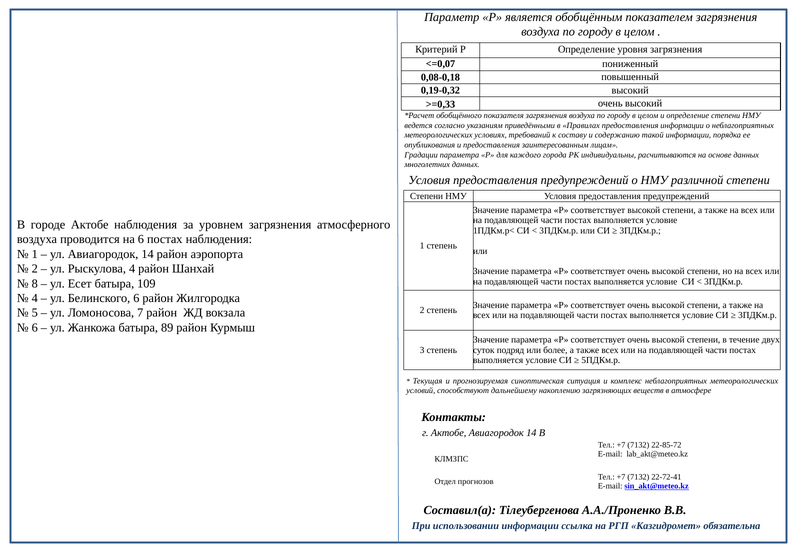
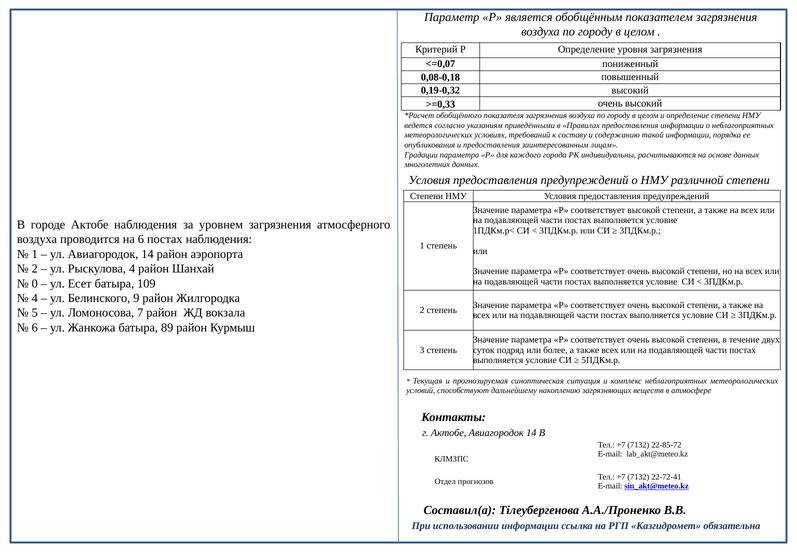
8: 8 -> 0
Белинского 6: 6 -> 9
